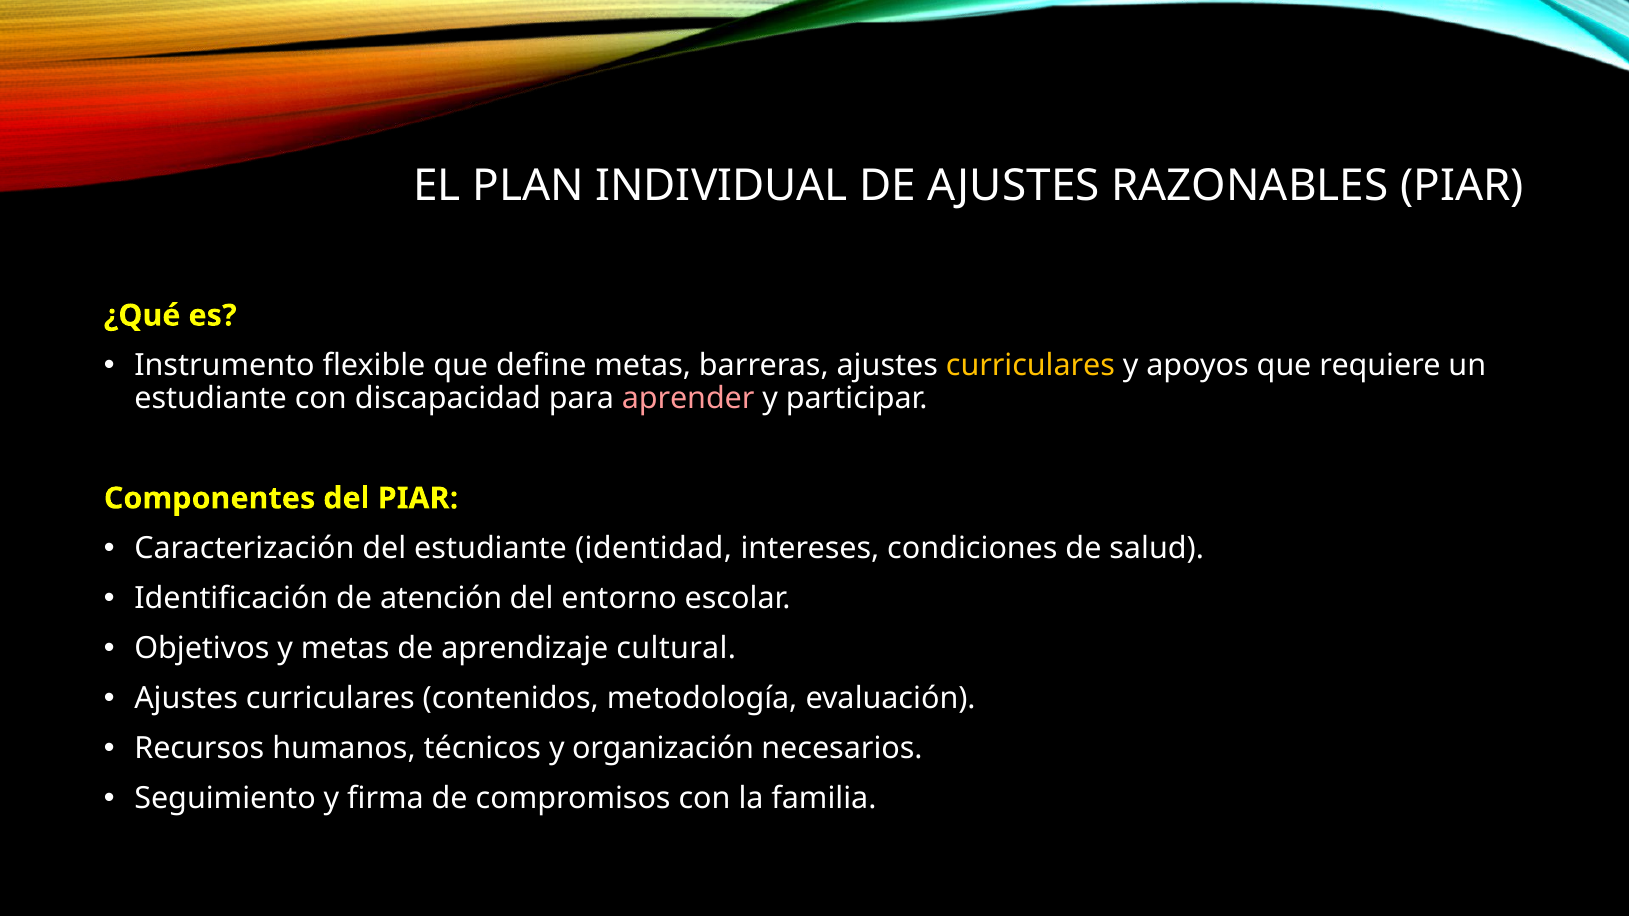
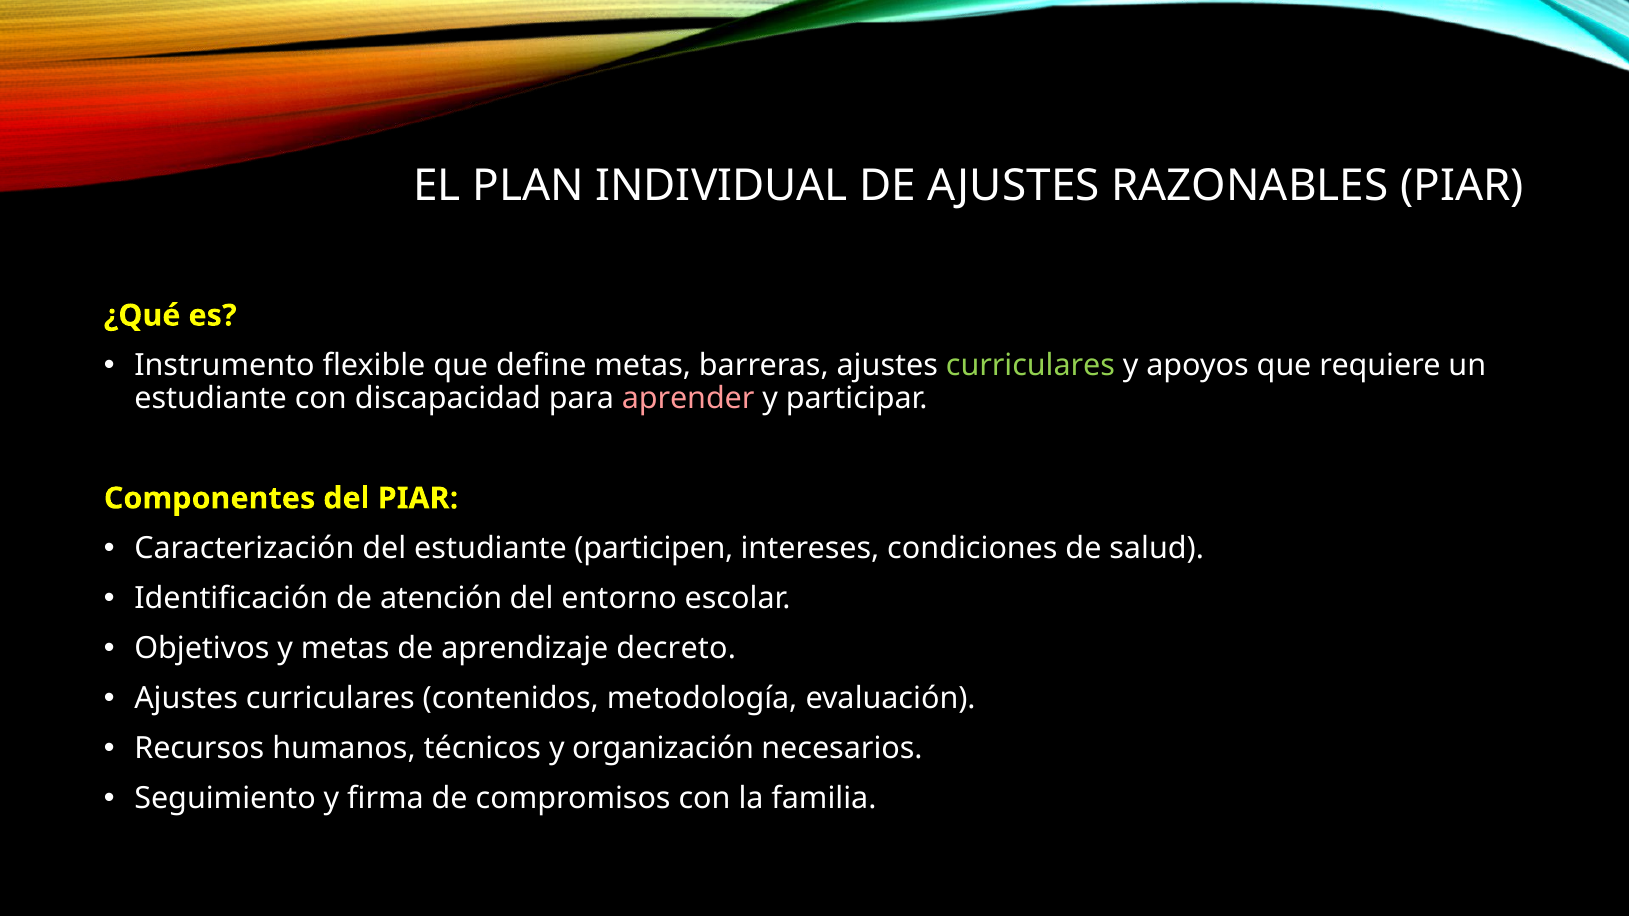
curriculares at (1030, 366) colour: yellow -> light green
identidad: identidad -> participen
cultural: cultural -> decreto
